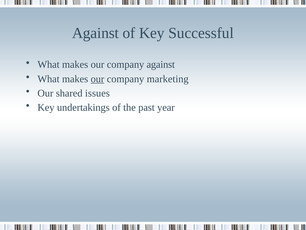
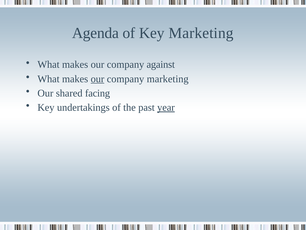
Against at (95, 33): Against -> Agenda
Key Successful: Successful -> Marketing
issues: issues -> facing
year underline: none -> present
